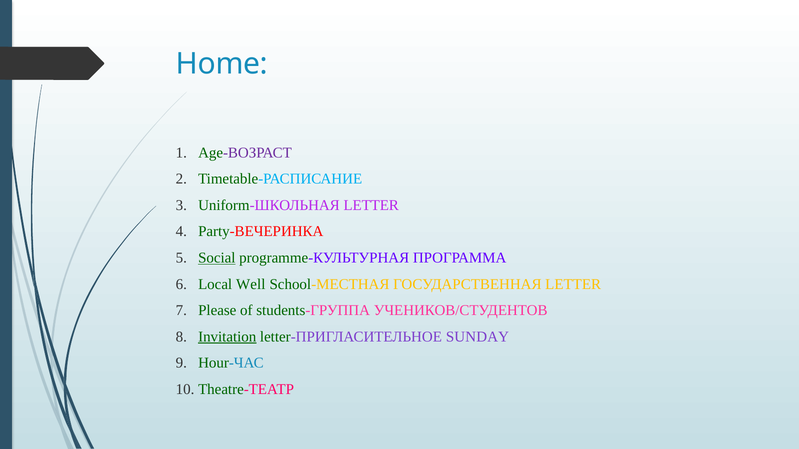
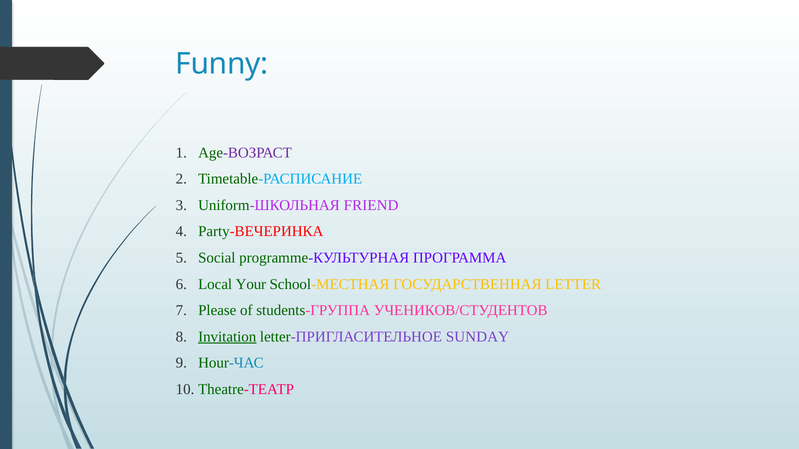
Home: Home -> Funny
Uniform-ШКОЛЬНАЯ LETTER: LETTER -> FRIEND
Social underline: present -> none
Well: Well -> Your
